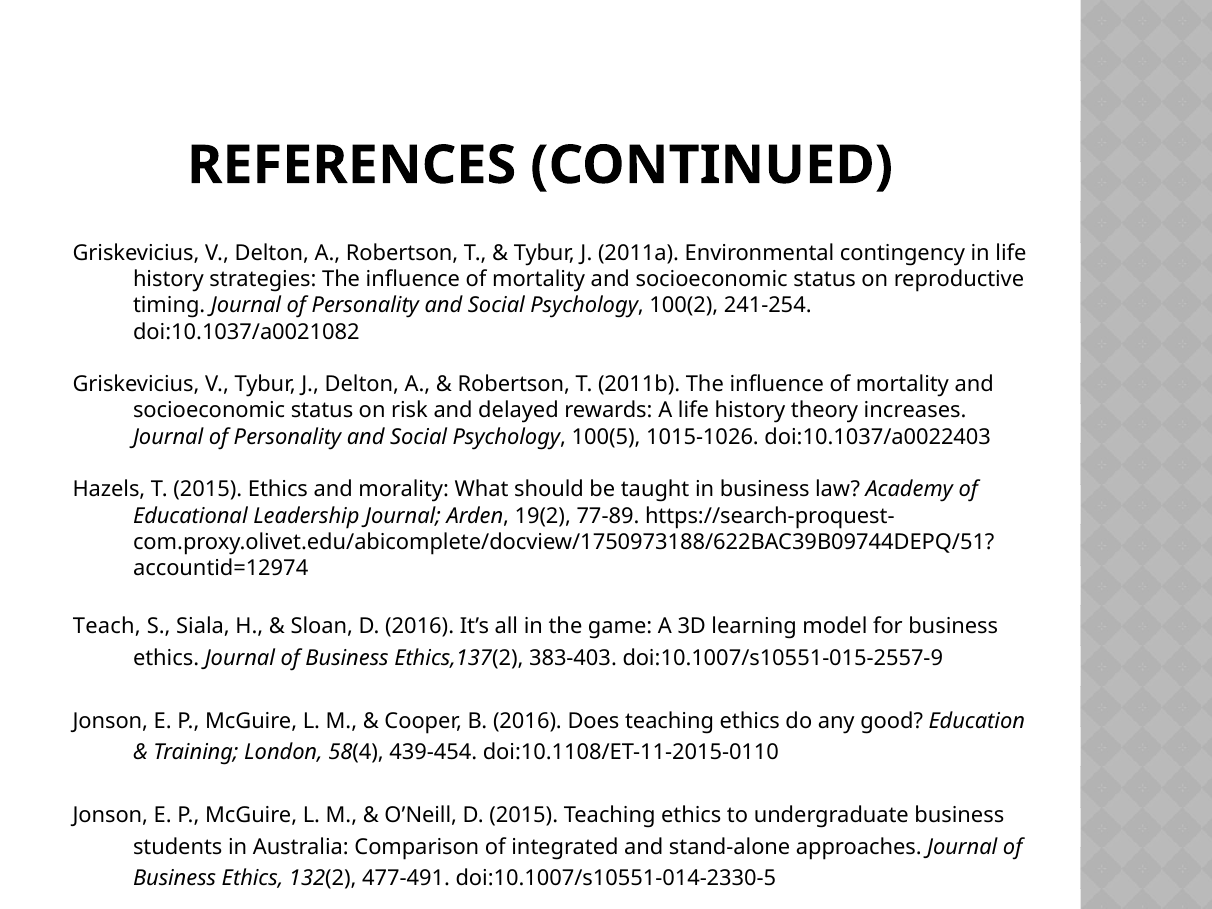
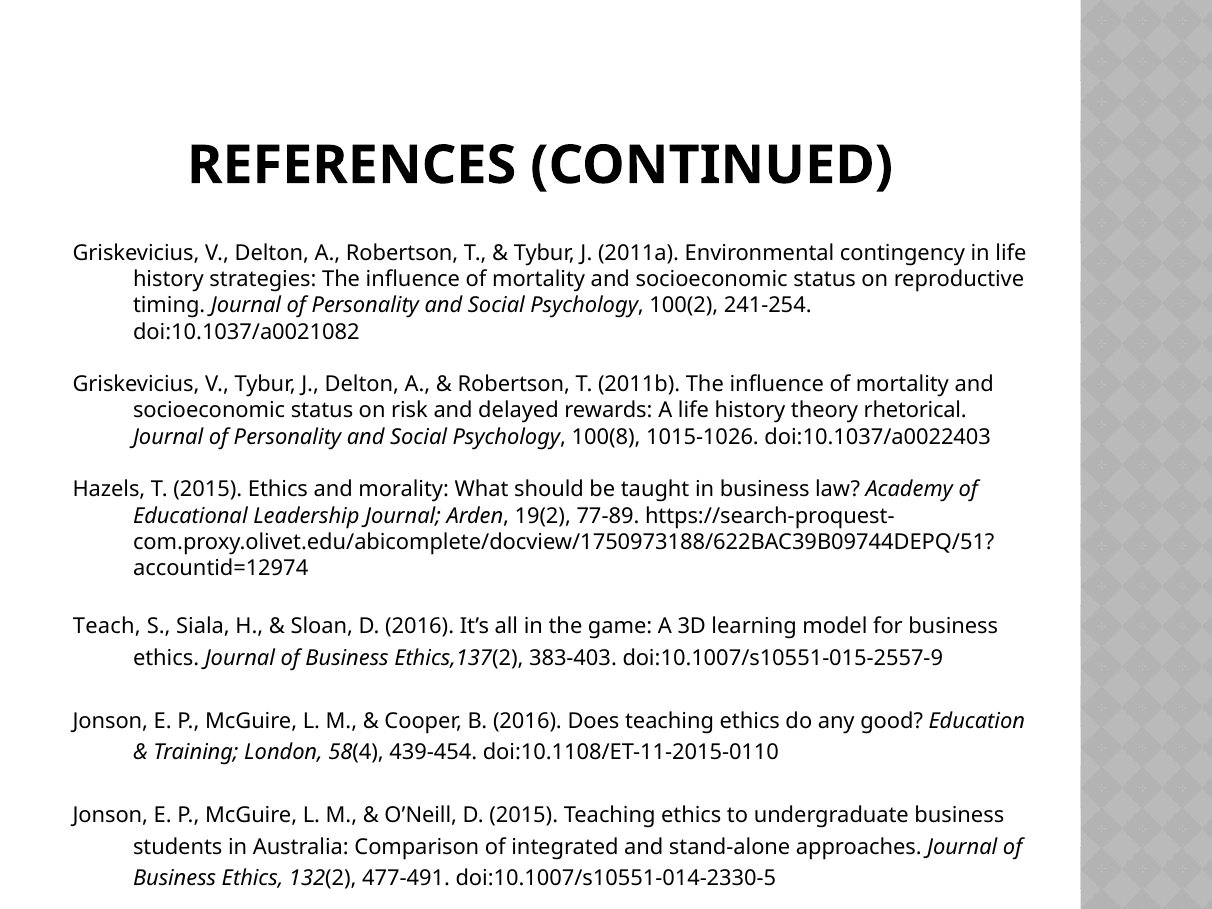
increases: increases -> rhetorical
100(5: 100(5 -> 100(8
